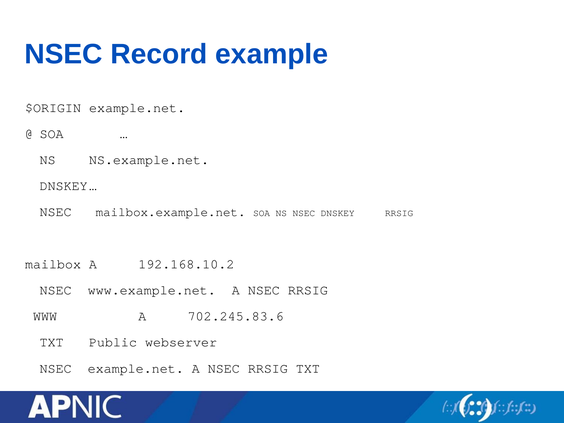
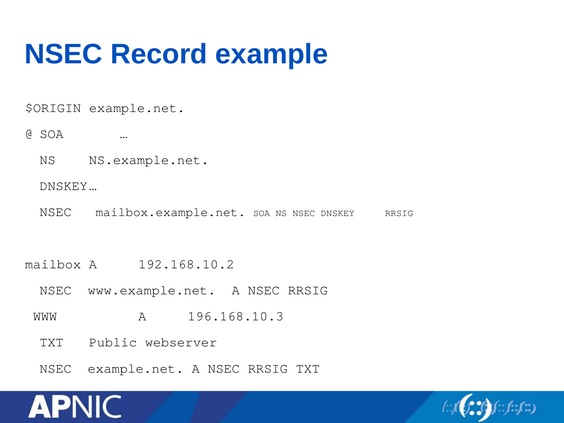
702.245.83.6: 702.245.83.6 -> 196.168.10.3
